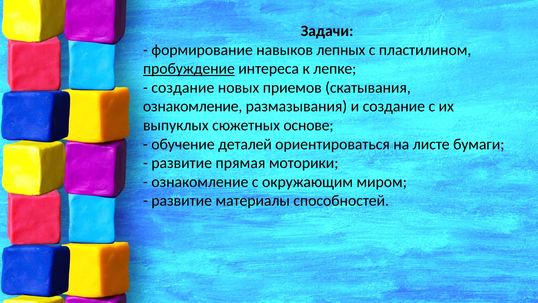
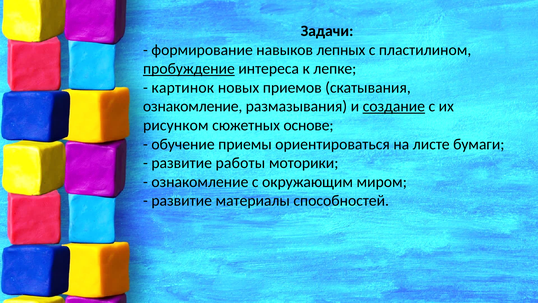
создание at (183, 87): создание -> картинок
создание at (394, 106) underline: none -> present
выпуклых: выпуклых -> рисунком
деталей: деталей -> приемы
прямая: прямая -> работы
